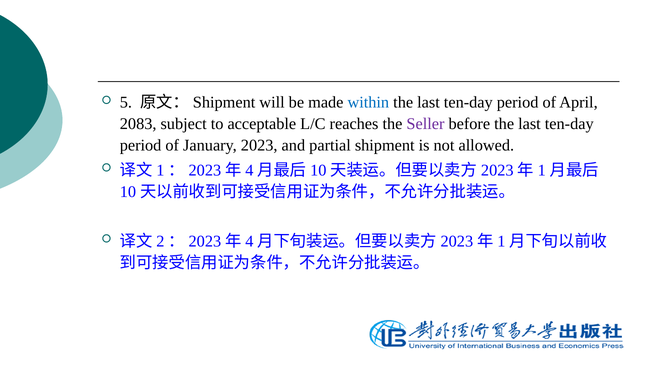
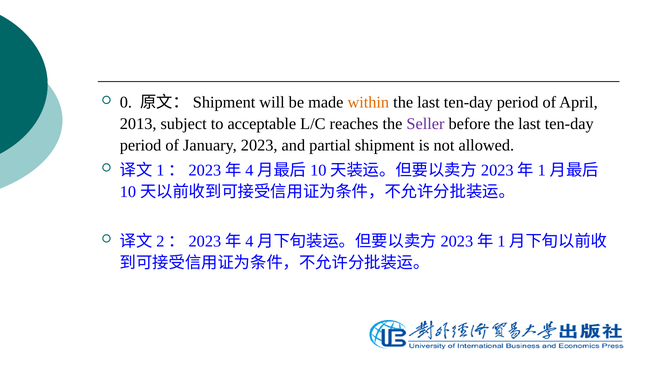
5: 5 -> 0
within colour: blue -> orange
2083: 2083 -> 2013
